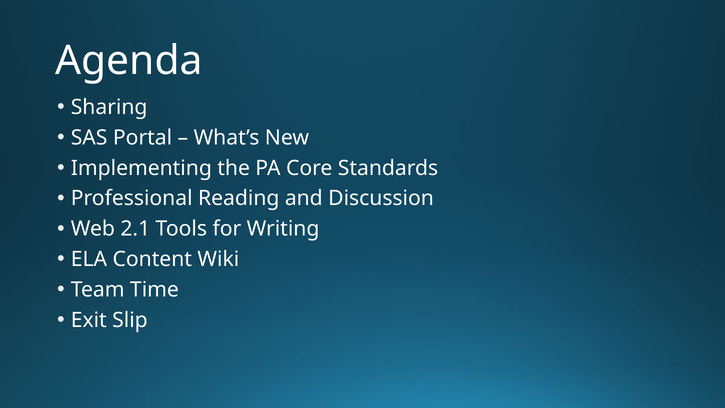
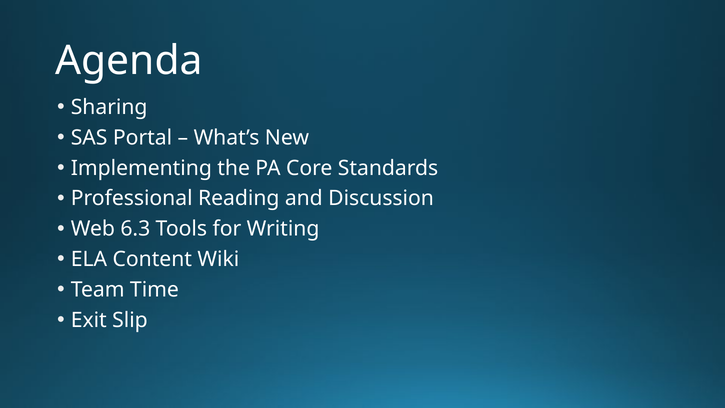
2.1: 2.1 -> 6.3
